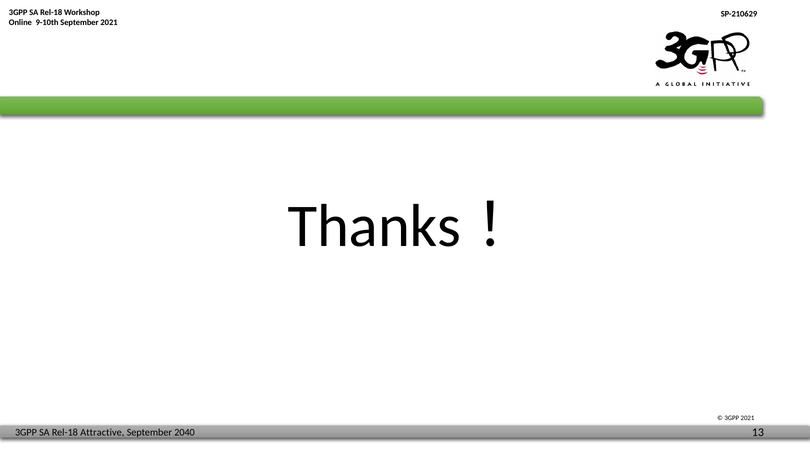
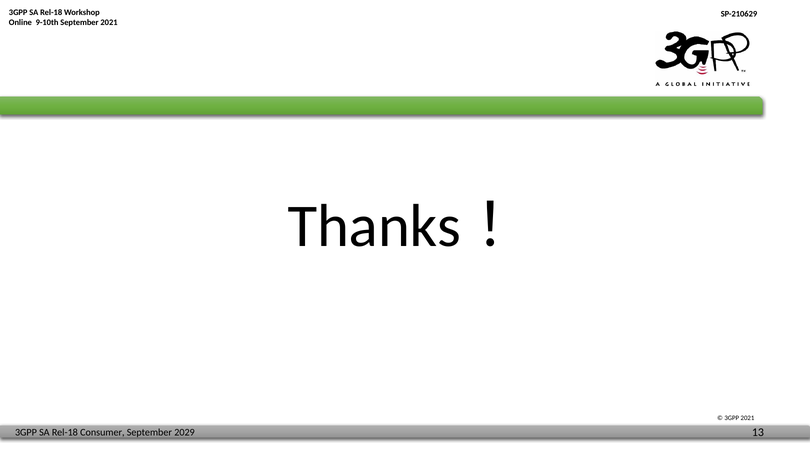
Attractive: Attractive -> Consumer
2040: 2040 -> 2029
